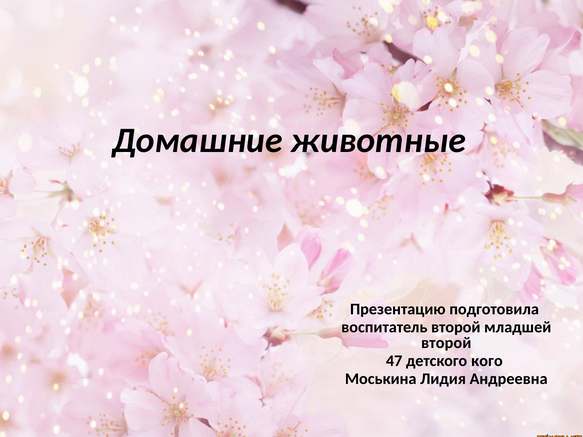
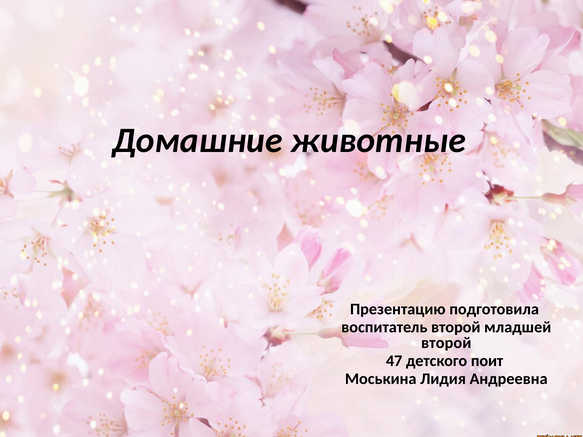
кого: кого -> поит
